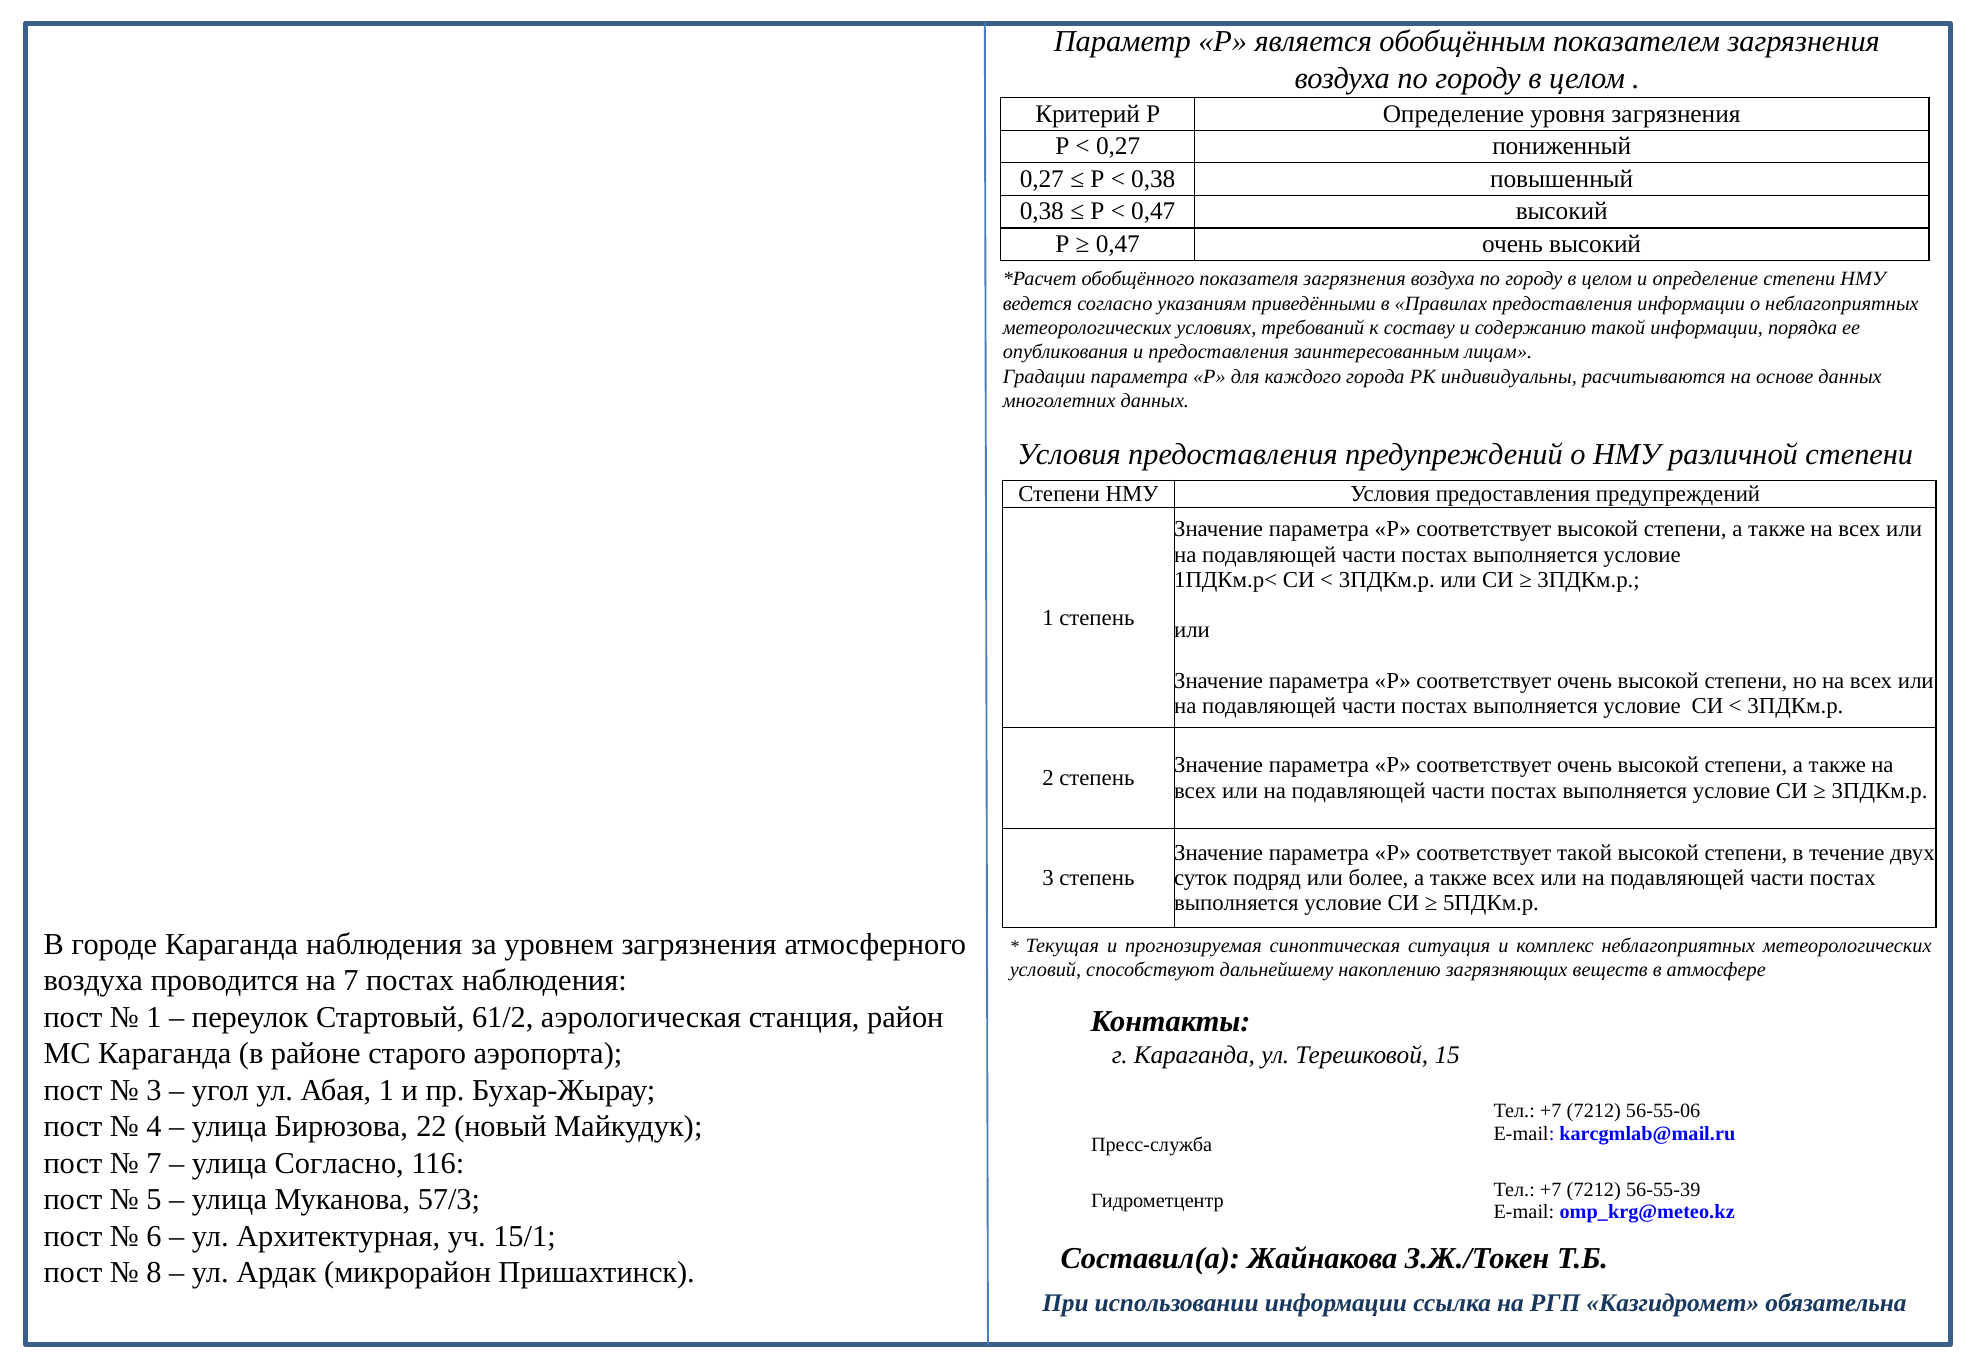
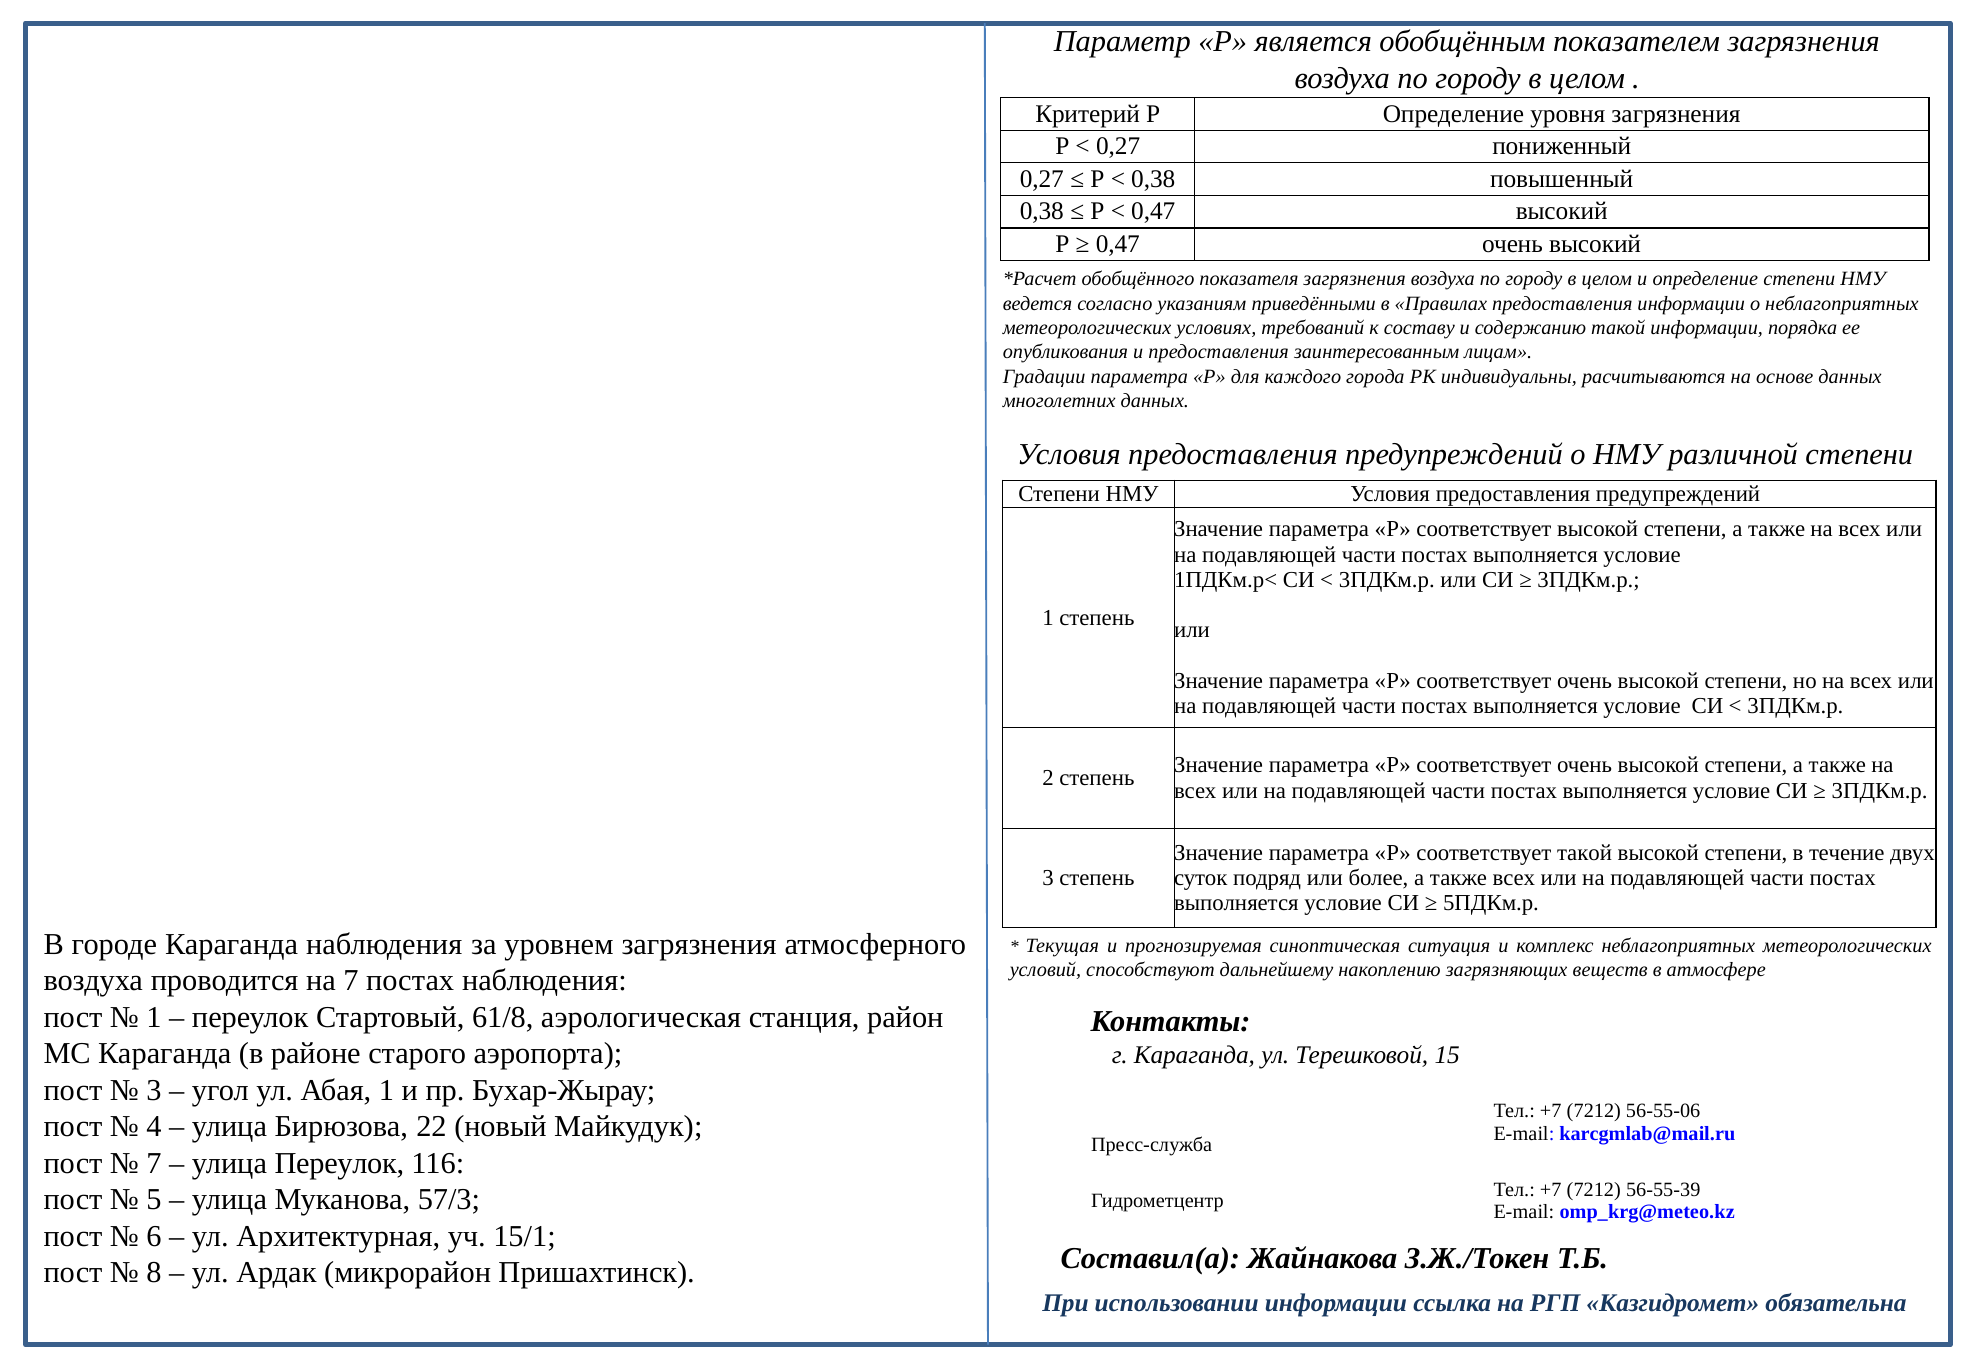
61/2: 61/2 -> 61/8
улица Согласно: Согласно -> Переулок
